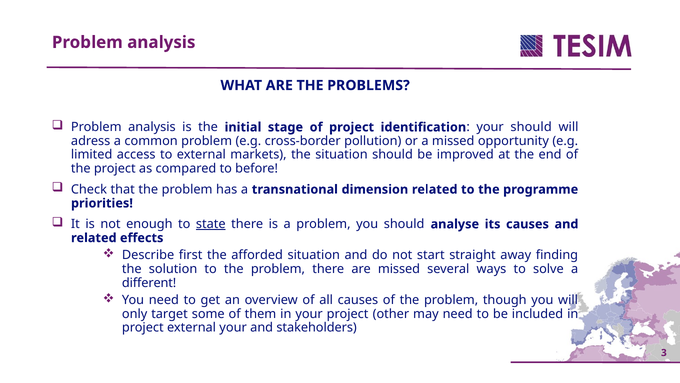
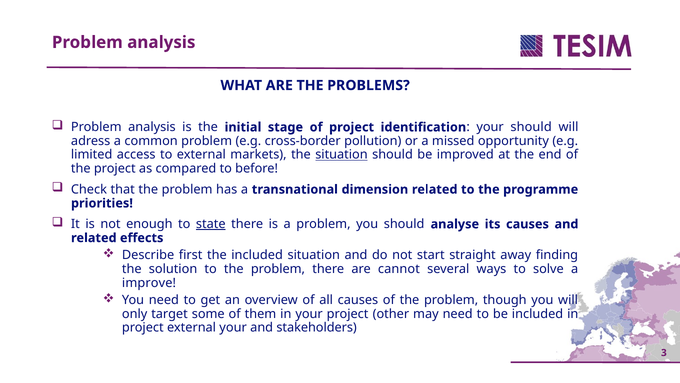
situation at (341, 155) underline: none -> present
the afforded: afforded -> included
are missed: missed -> cannot
different: different -> improve
